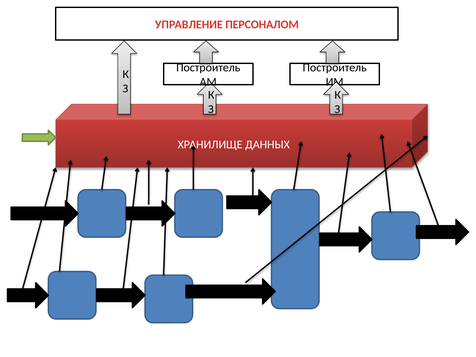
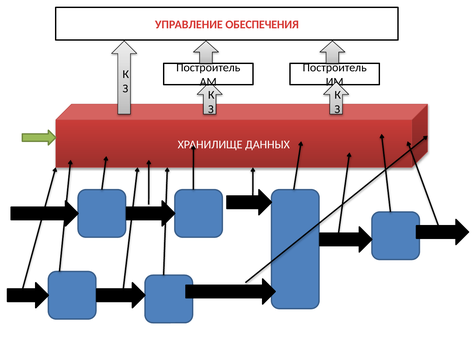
ПЕРСОНАЛОМ: ПЕРСОНАЛОМ -> ОБЕСПЕЧЕНИЯ
